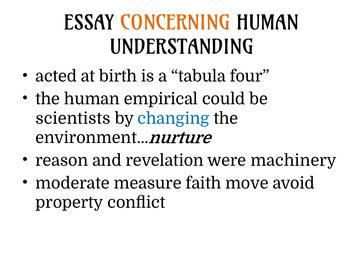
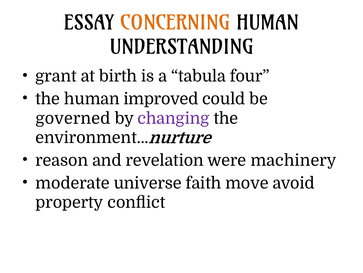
acted: acted -> grant
empirical: empirical -> improved
scientists: scientists -> governed
changing colour: blue -> purple
measure: measure -> universe
